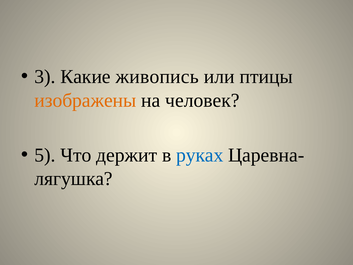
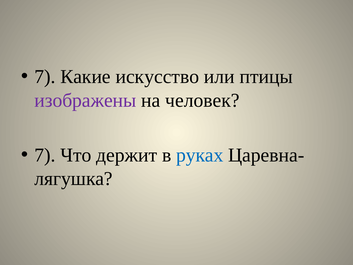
3 at (45, 77): 3 -> 7
живопись: живопись -> искусство
изображены colour: orange -> purple
5 at (45, 155): 5 -> 7
